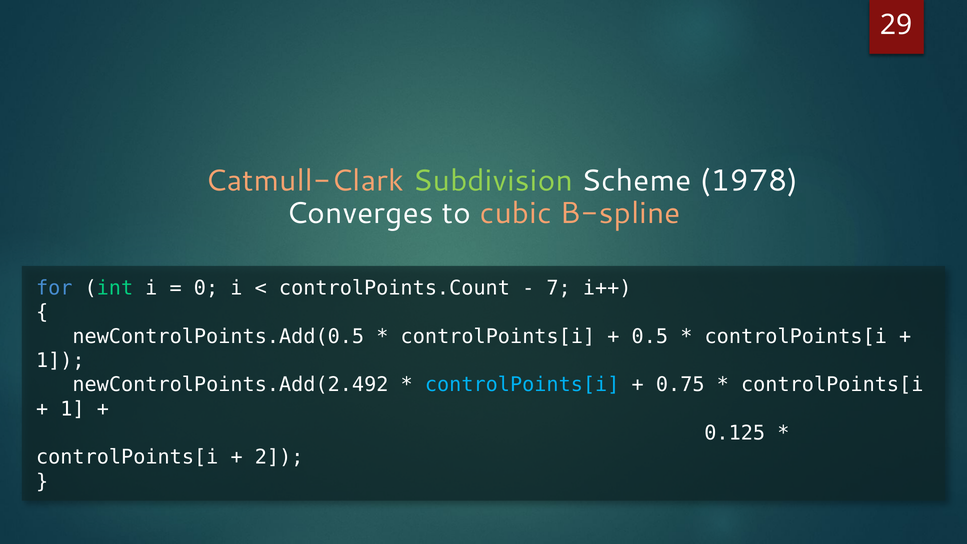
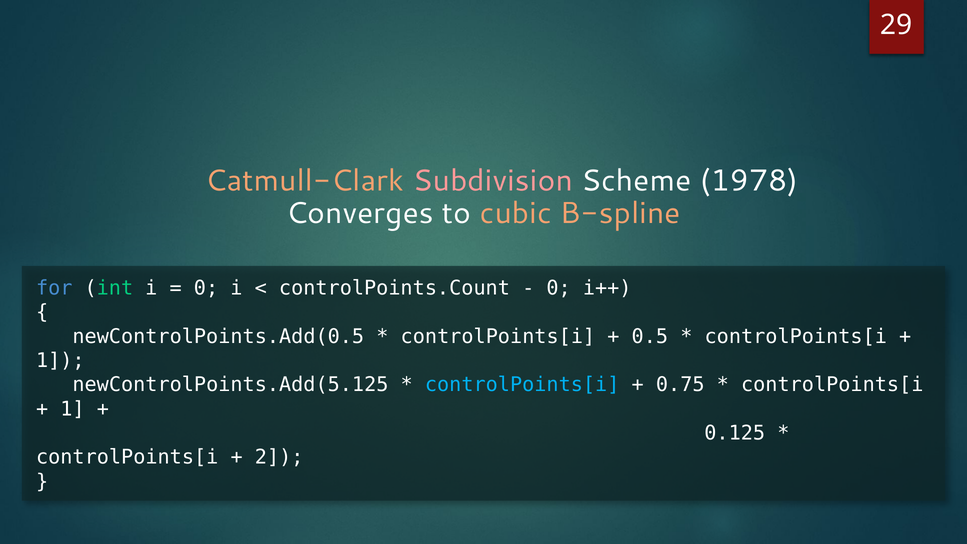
Subdivision colour: light green -> pink
7 at (559, 288): 7 -> 0
newControlPoints.Add(2.492: newControlPoints.Add(2.492 -> newControlPoints.Add(5.125
